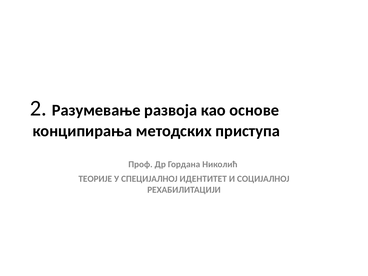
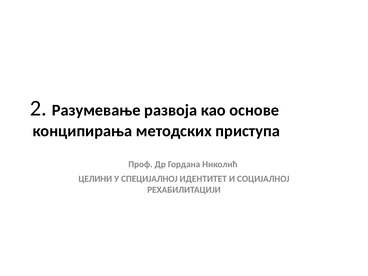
ТЕОРИЈЕ: ТЕОРИЈЕ -> ЦЕЛИНИ
